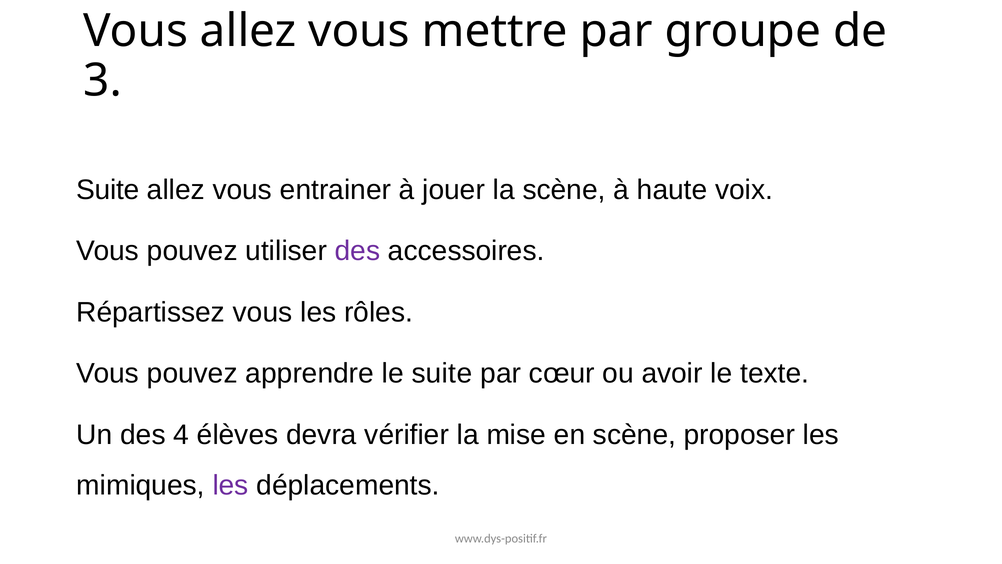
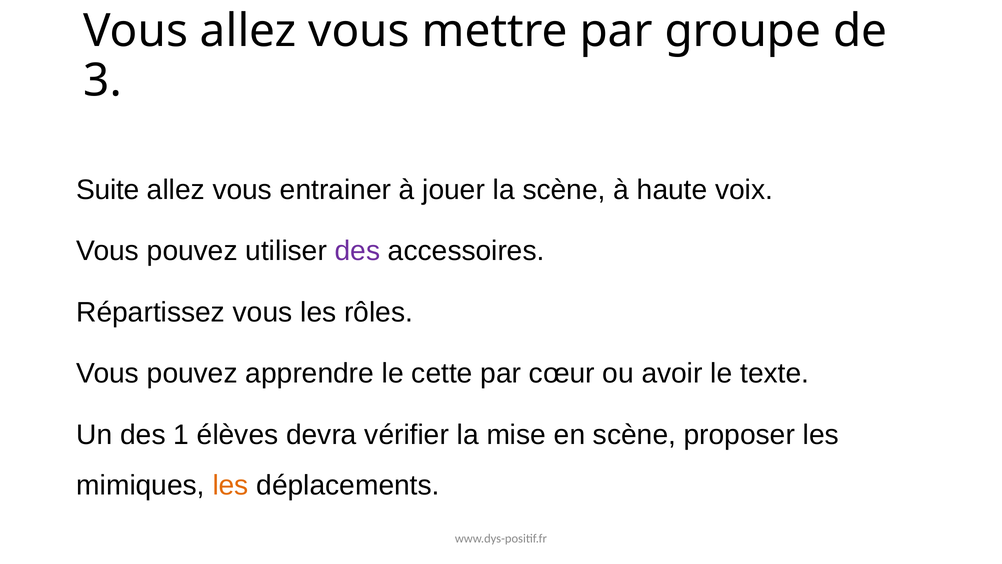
le suite: suite -> cette
4: 4 -> 1
les at (231, 485) colour: purple -> orange
